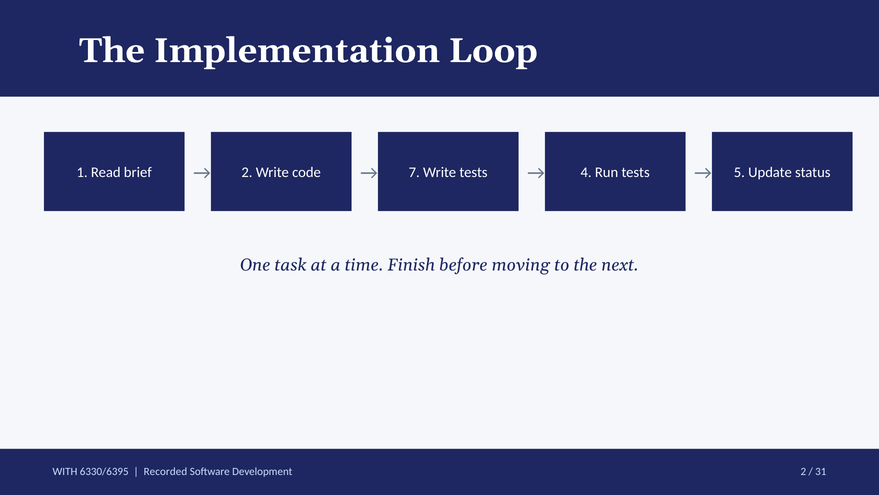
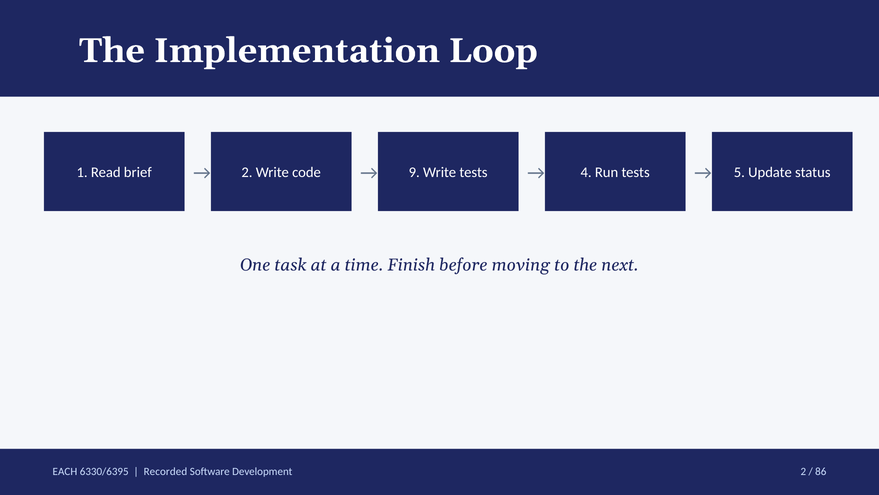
7: 7 -> 9
WITH: WITH -> EACH
31: 31 -> 86
